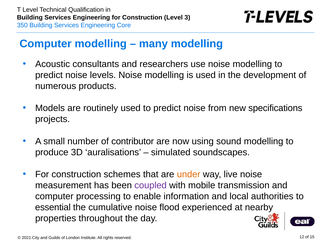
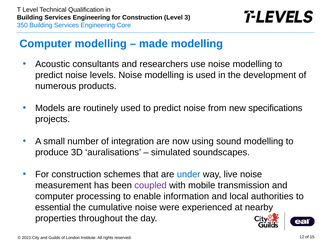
many: many -> made
contributor: contributor -> integration
under colour: orange -> blue
flood: flood -> were
